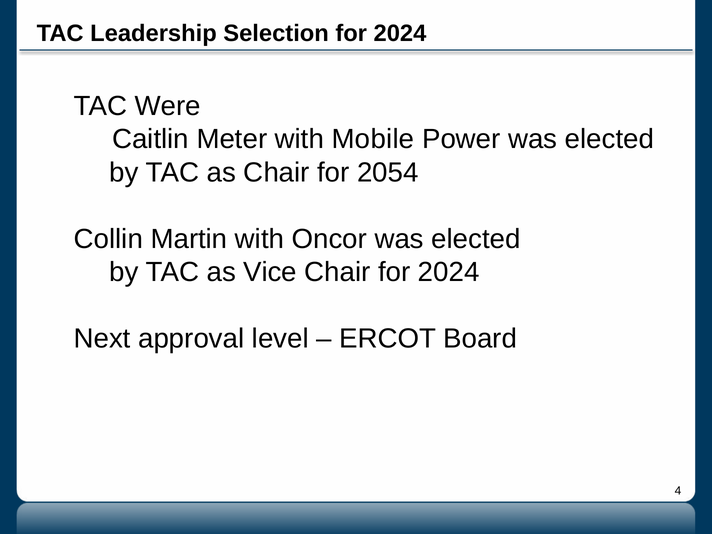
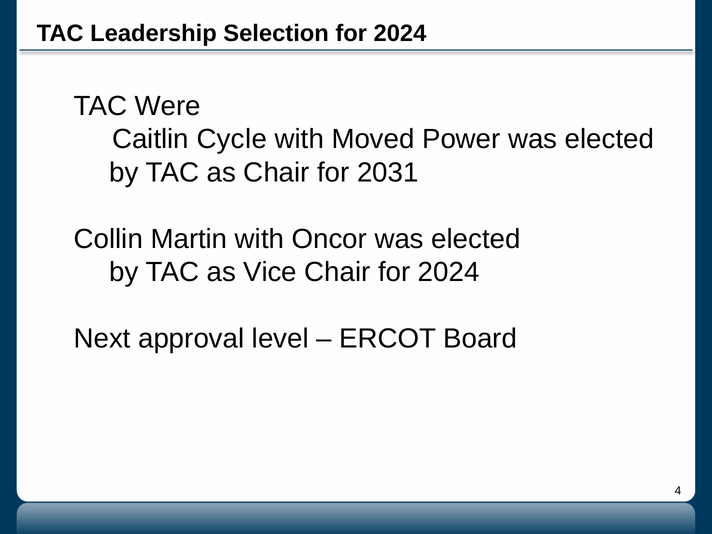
Meter: Meter -> Cycle
Mobile: Mobile -> Moved
2054: 2054 -> 2031
